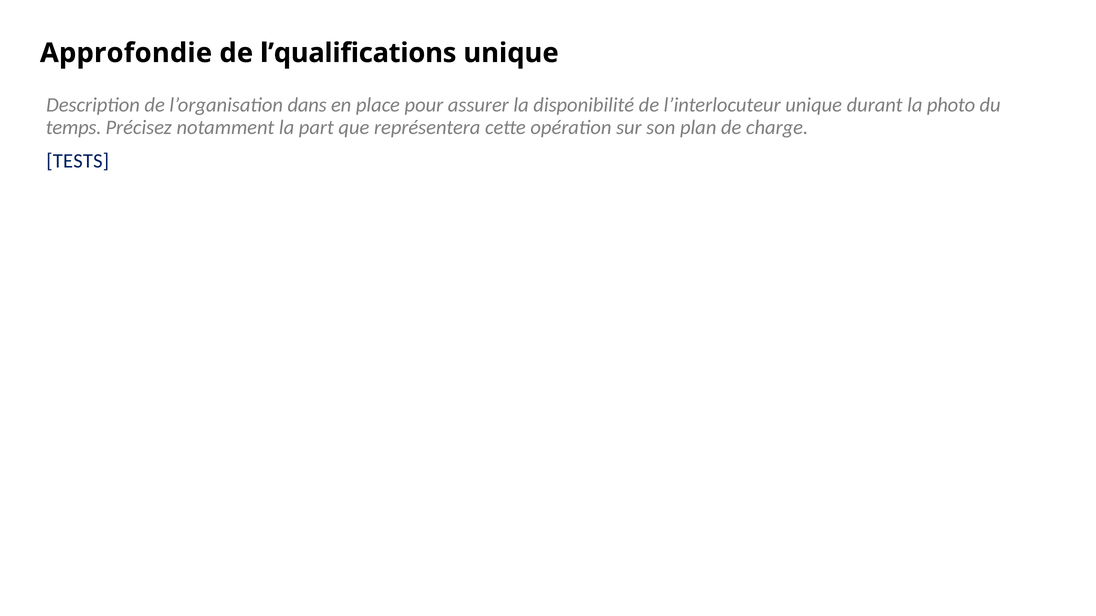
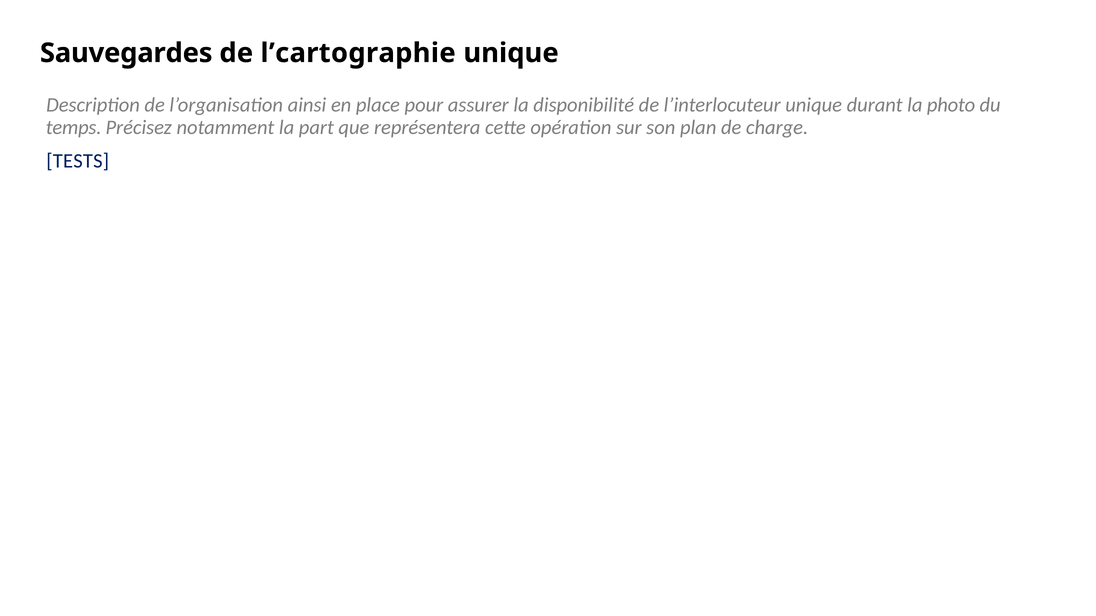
Approfondie: Approfondie -> Sauvegardes
l’qualifications: l’qualifications -> l’cartographie
dans: dans -> ainsi
